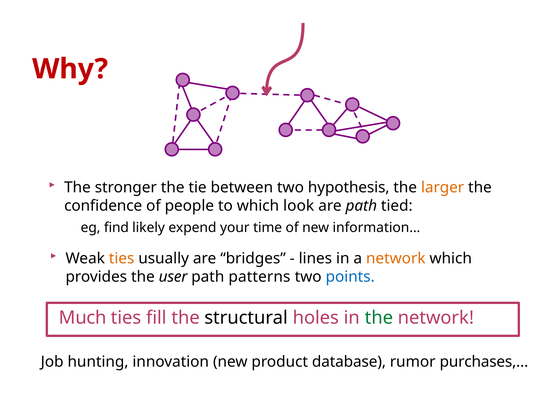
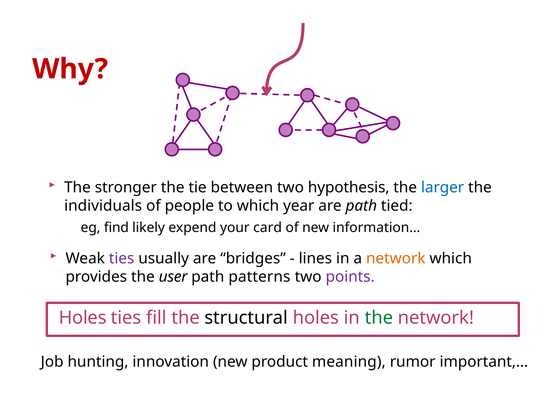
larger colour: orange -> blue
confidence: confidence -> individuals
look: look -> year
time: time -> card
ties at (122, 258) colour: orange -> purple
points colour: blue -> purple
Much at (83, 318): Much -> Holes
database: database -> meaning
purchases,…: purchases,… -> important,…
